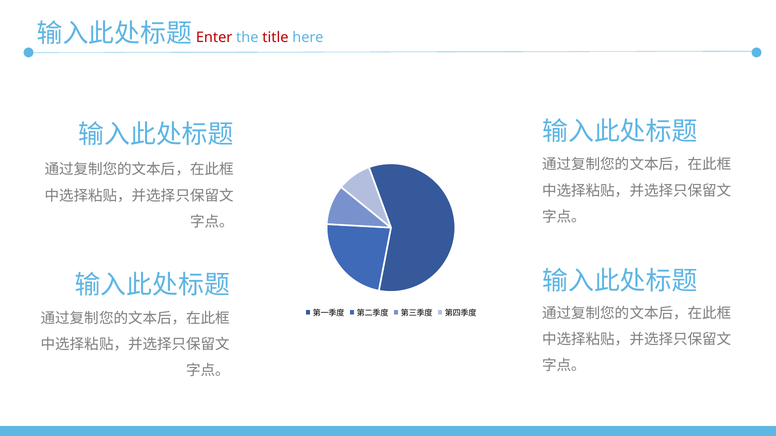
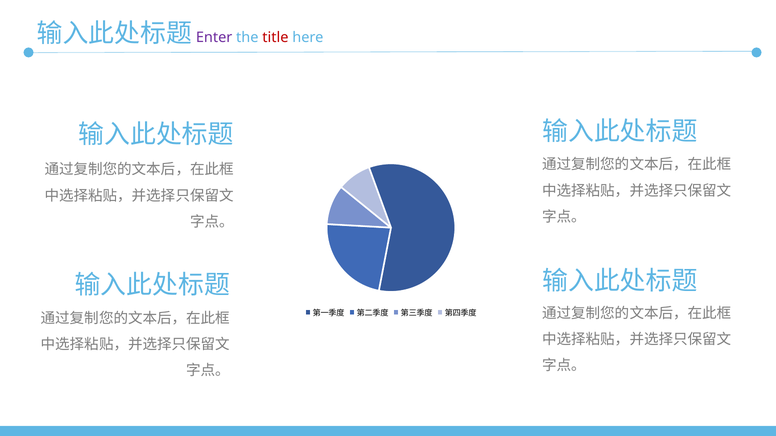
Enter colour: red -> purple
